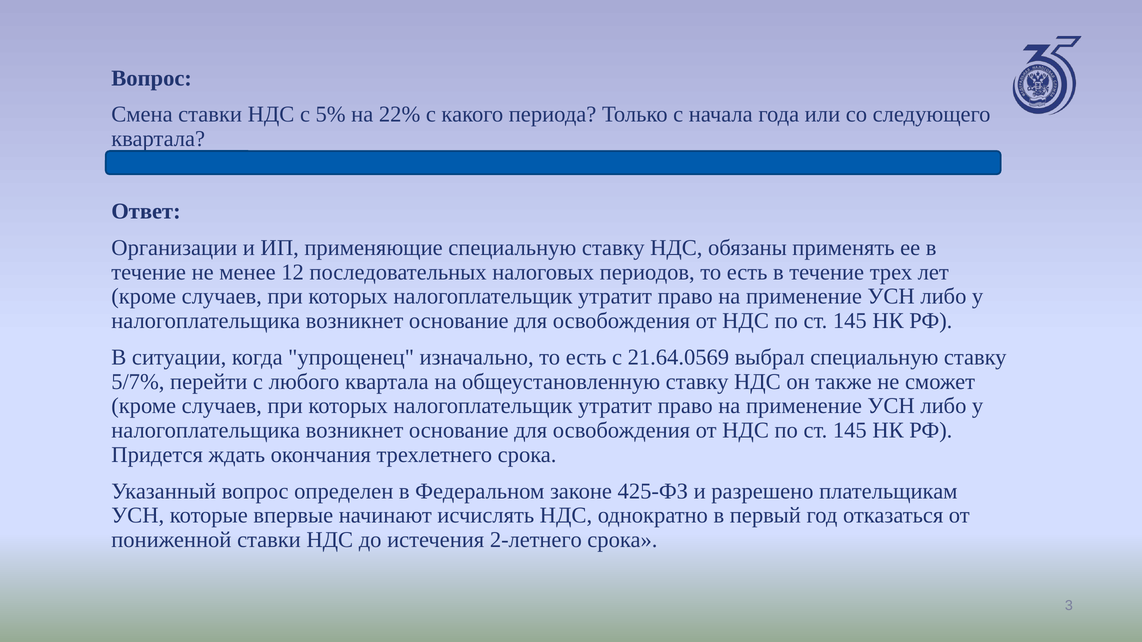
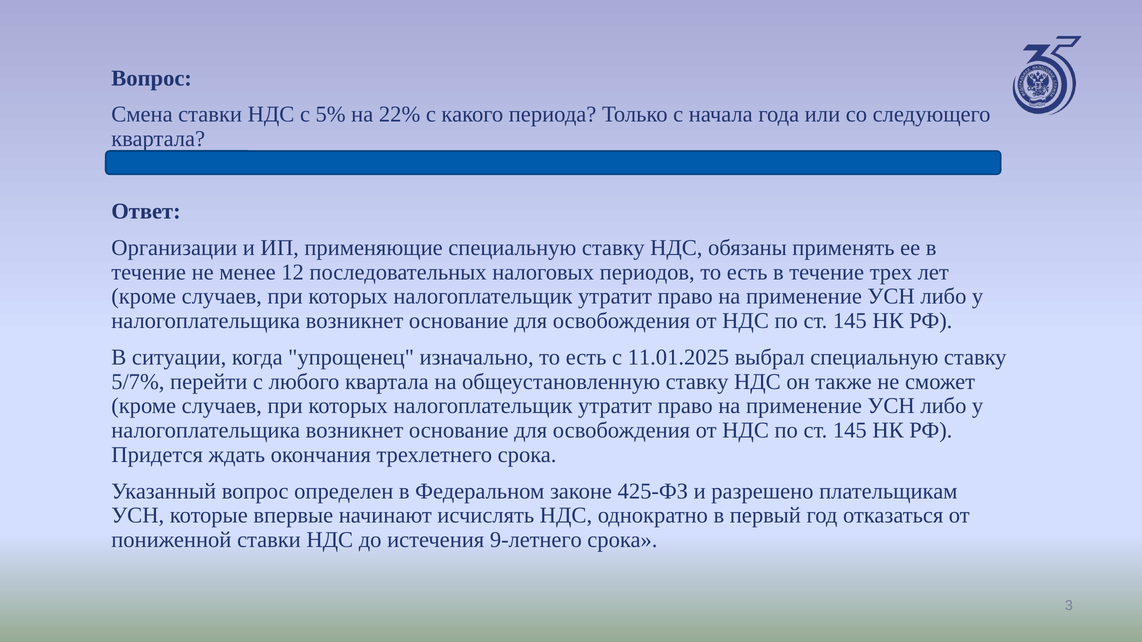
21.64.0569: 21.64.0569 -> 11.01.2025
2-летнего: 2-летнего -> 9-летнего
